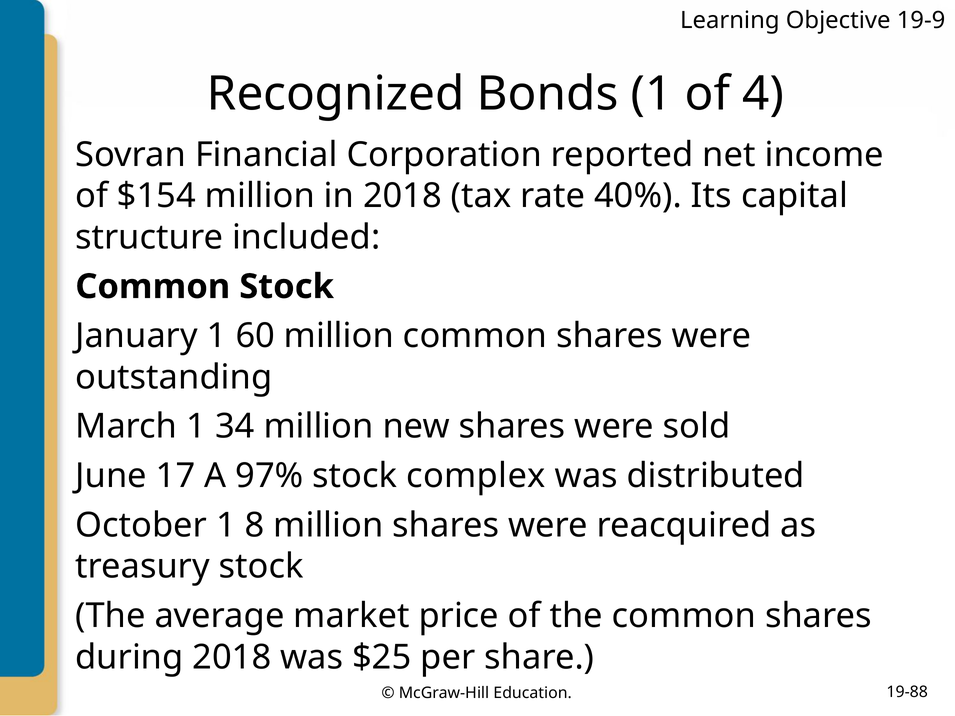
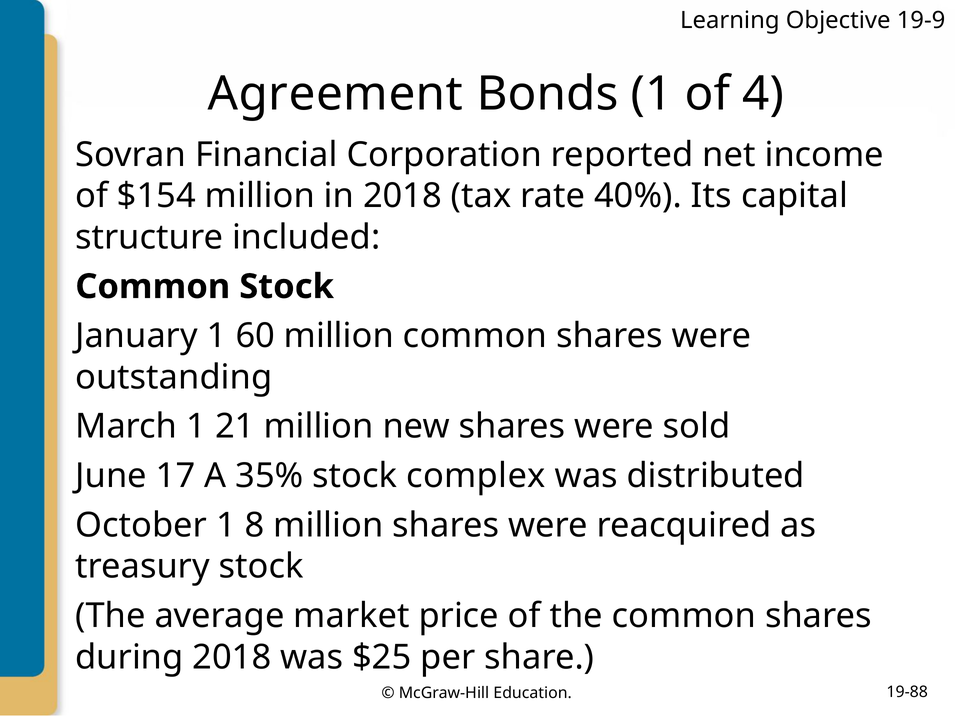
Recognized: Recognized -> Agreement
34: 34 -> 21
97%: 97% -> 35%
